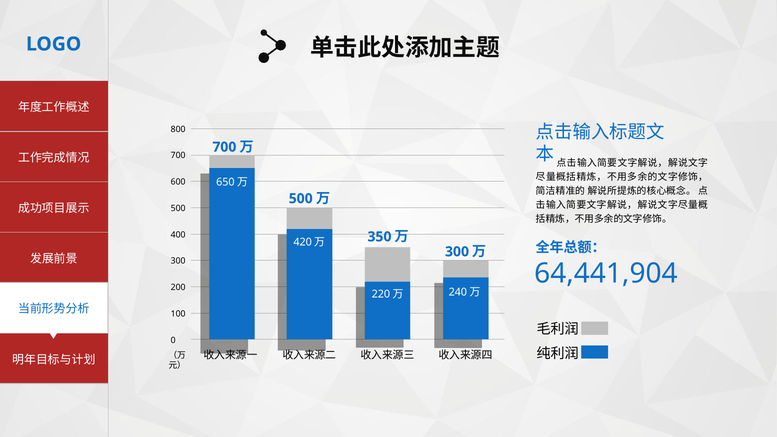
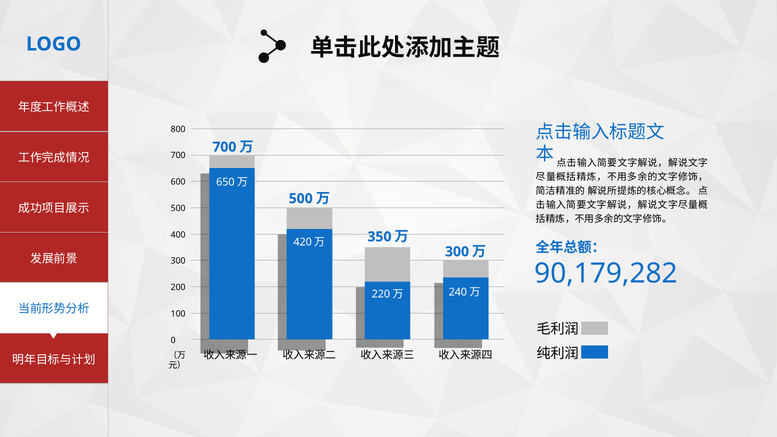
64,441,904: 64,441,904 -> 90,179,282
